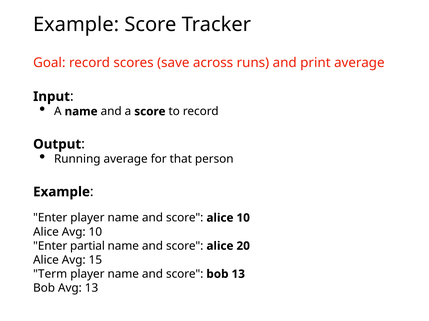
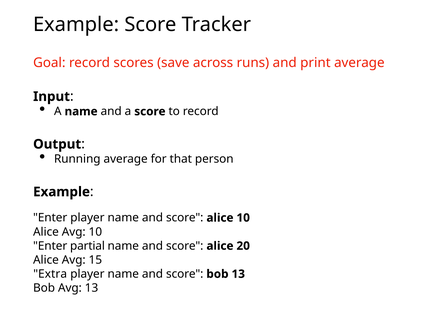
Term: Term -> Extra
